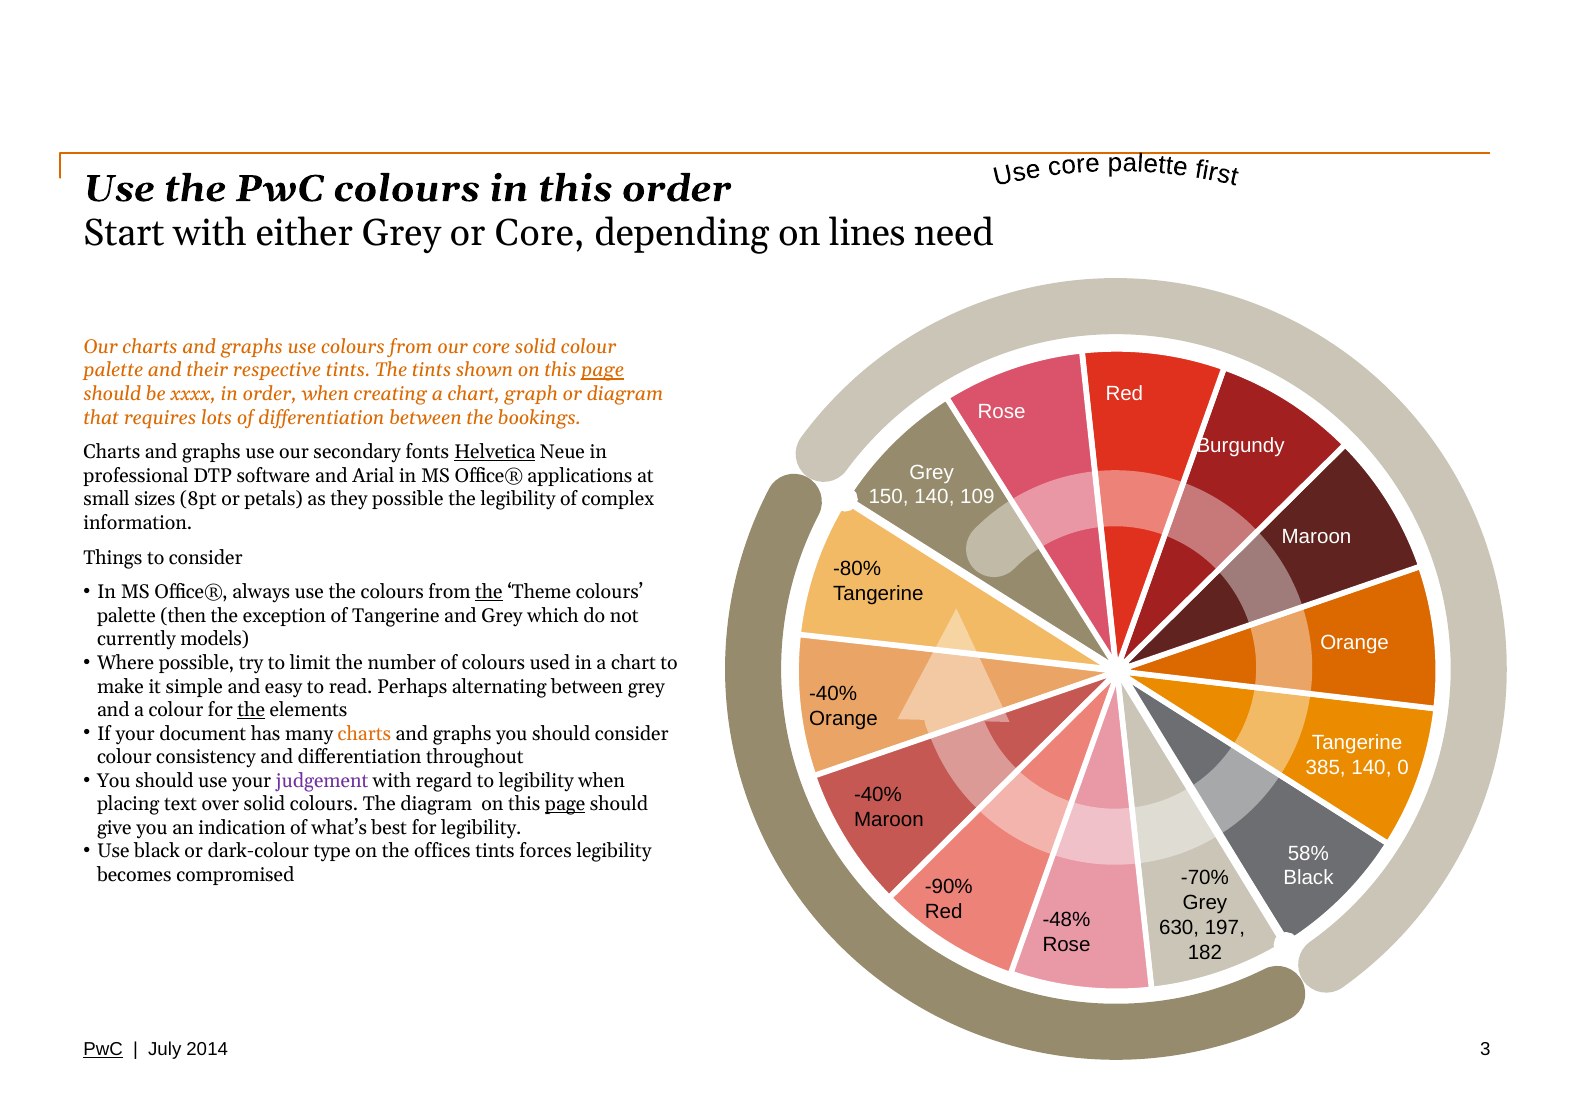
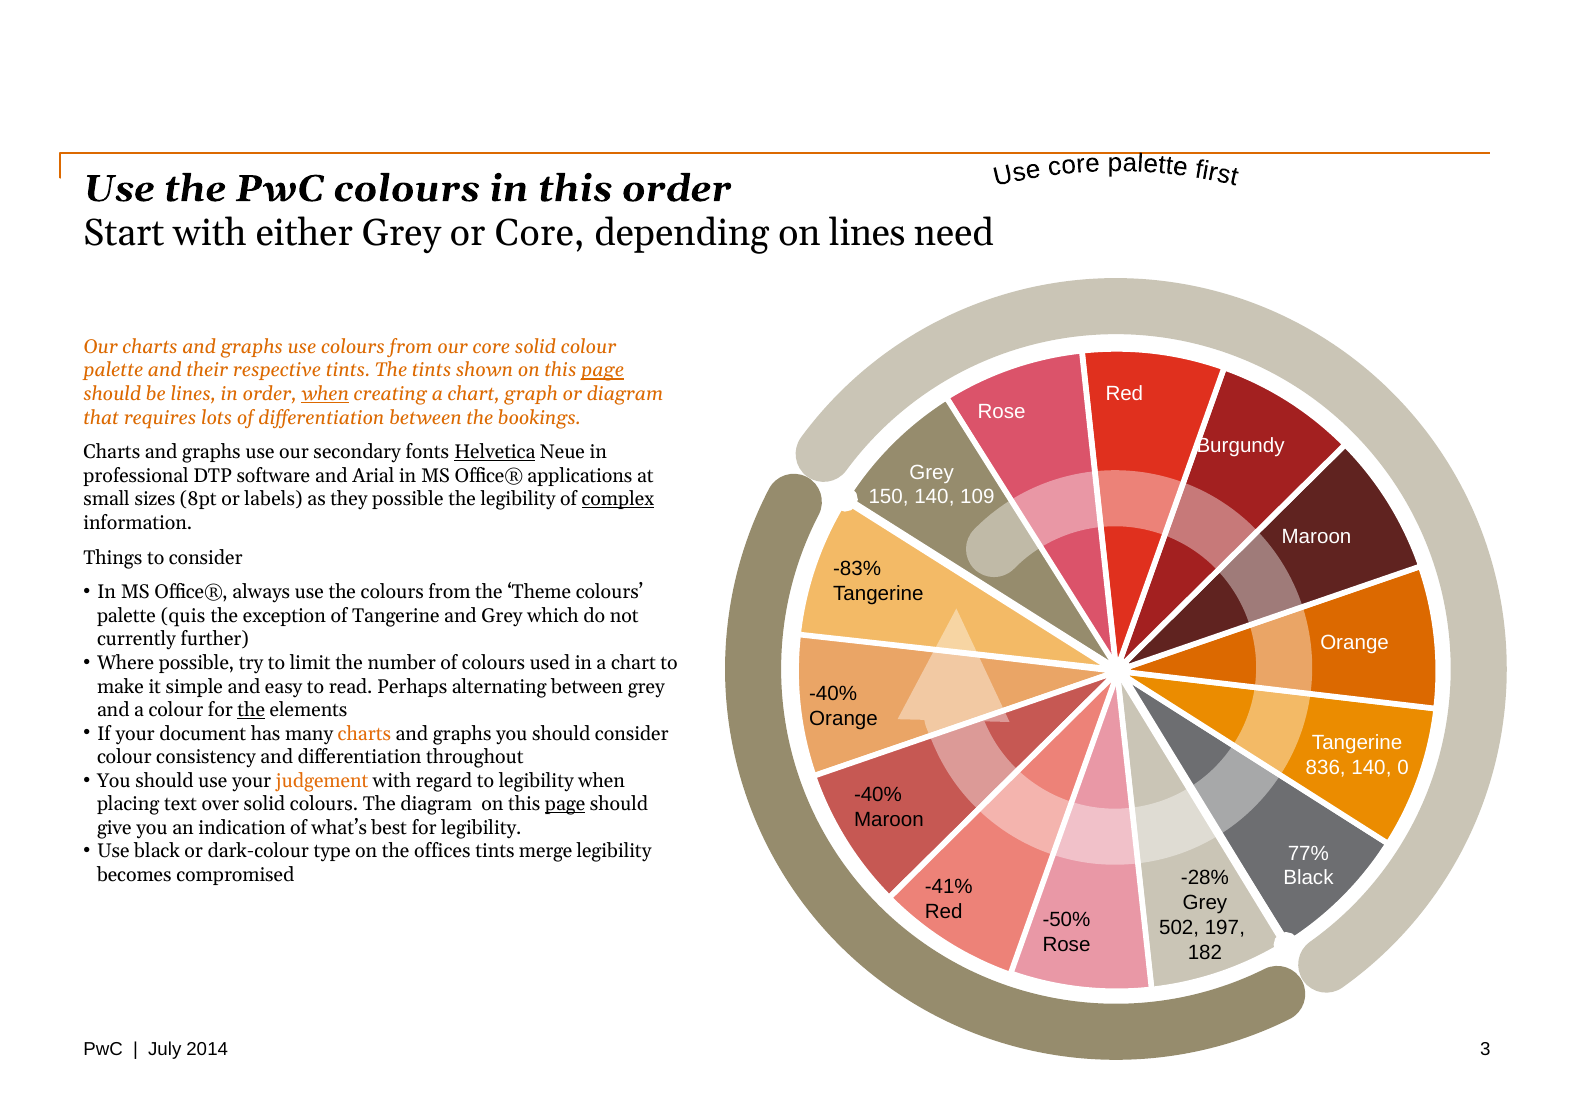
be xxxx: xxxx -> lines
when at (325, 394) underline: none -> present
petals: petals -> labels
complex underline: none -> present
-80%: -80% -> -83%
the at (489, 592) underline: present -> none
then: then -> quis
models: models -> further
385: 385 -> 836
judgement colour: purple -> orange
forces: forces -> merge
58%: 58% -> 77%
-70%: -70% -> -28%
-90%: -90% -> -41%
-48%: -48% -> -50%
630: 630 -> 502
PwC at (103, 1049) underline: present -> none
